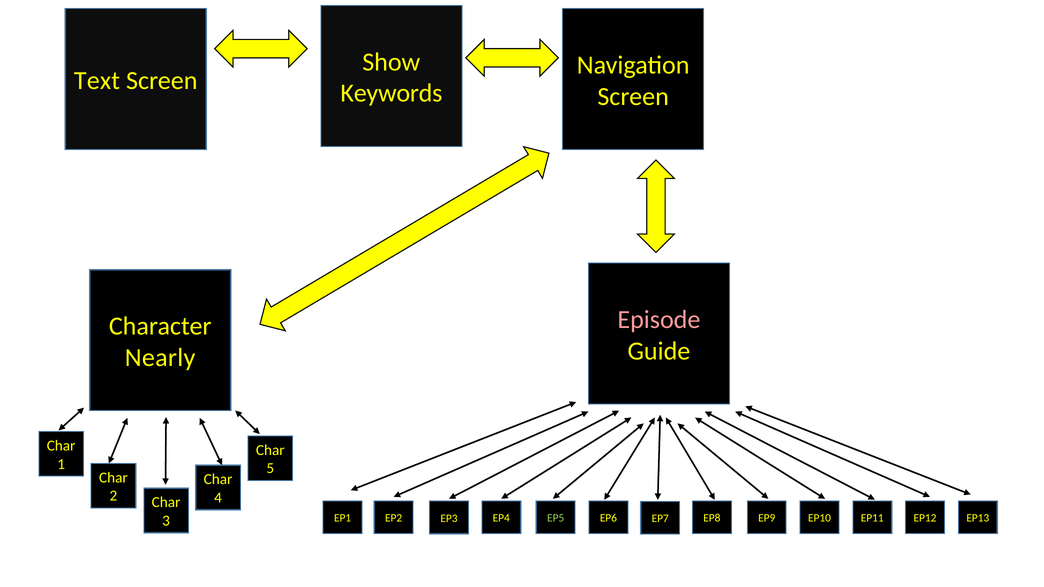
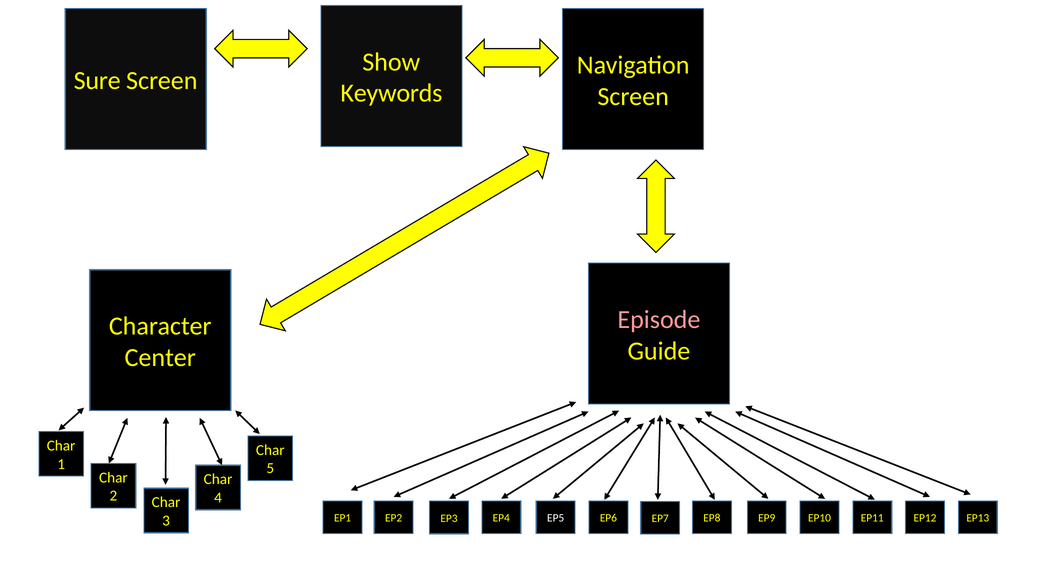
Text: Text -> Sure
Nearly: Nearly -> Center
EP5 colour: light green -> white
